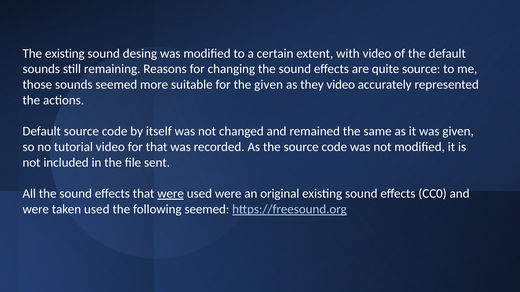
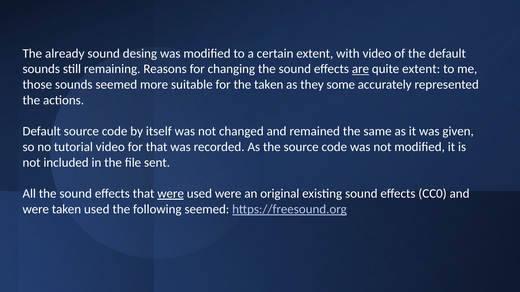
The existing: existing -> already
are underline: none -> present
quite source: source -> extent
the given: given -> taken
they video: video -> some
